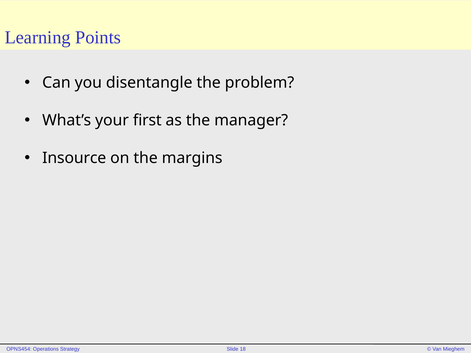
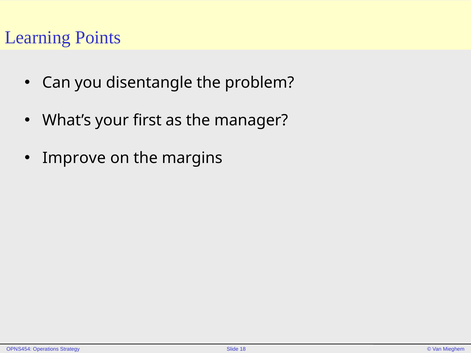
Insource: Insource -> Improve
